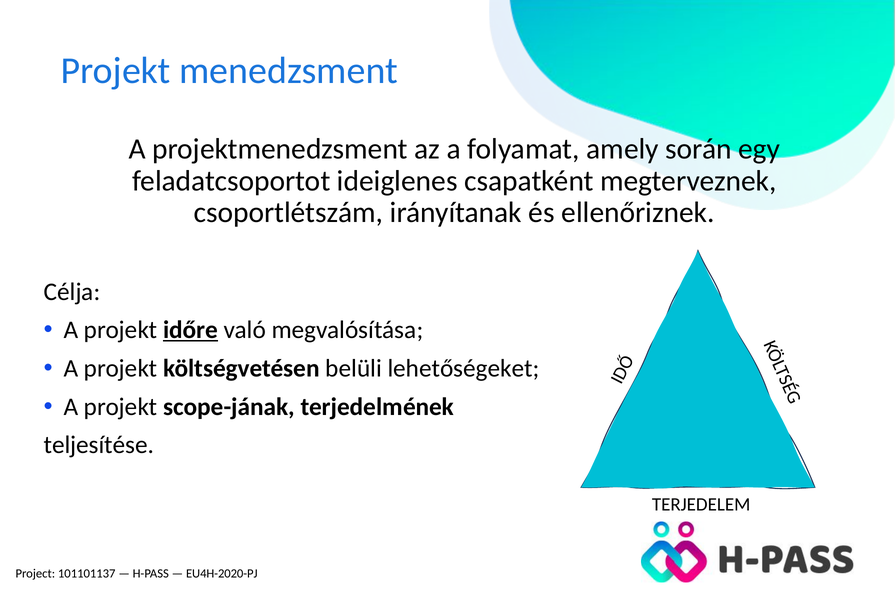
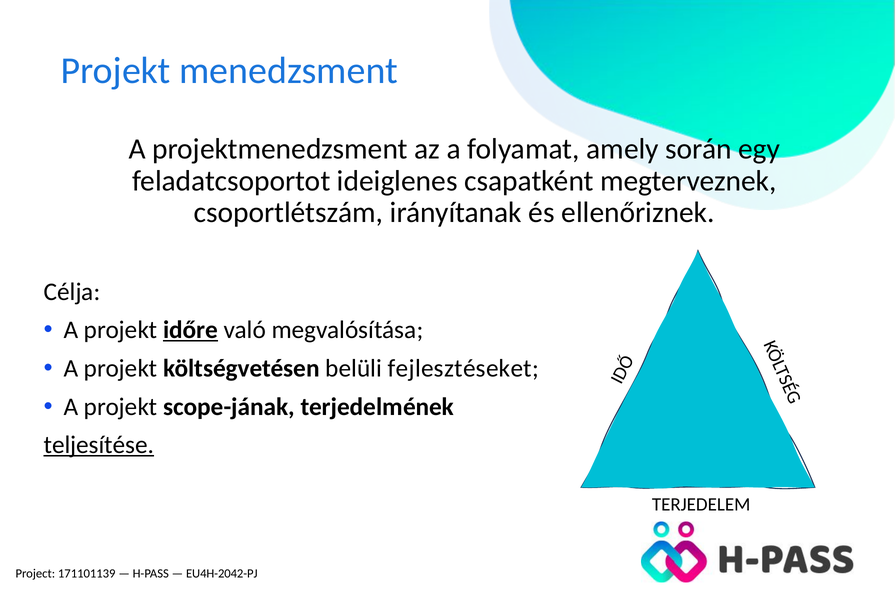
lehetőségeket: lehetőségeket -> fejlesztéseket
teljesítése underline: none -> present
101101137: 101101137 -> 171101139
EU4H-2020-PJ: EU4H-2020-PJ -> EU4H-2042-PJ
